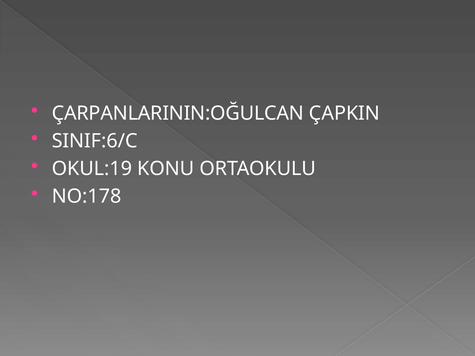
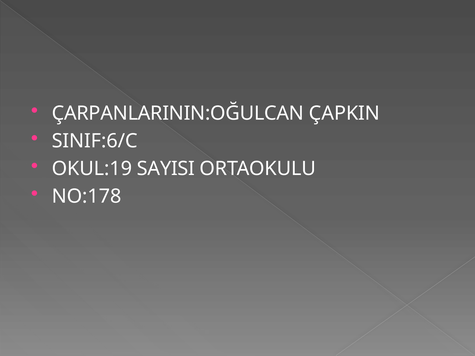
KONU: KONU -> SAYISI
